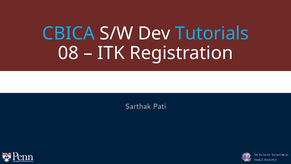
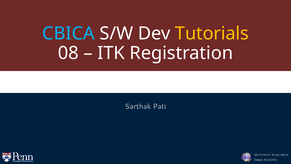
Tutorials colour: light blue -> yellow
